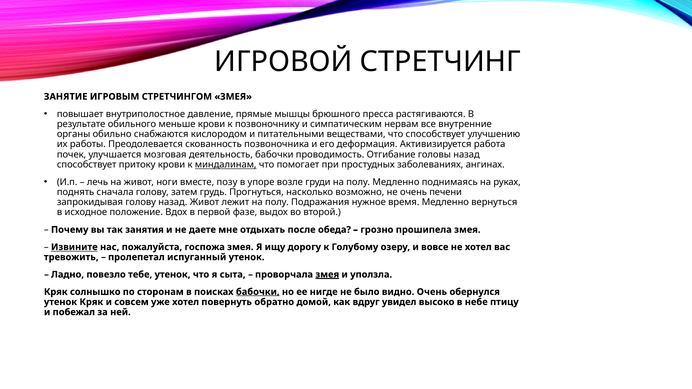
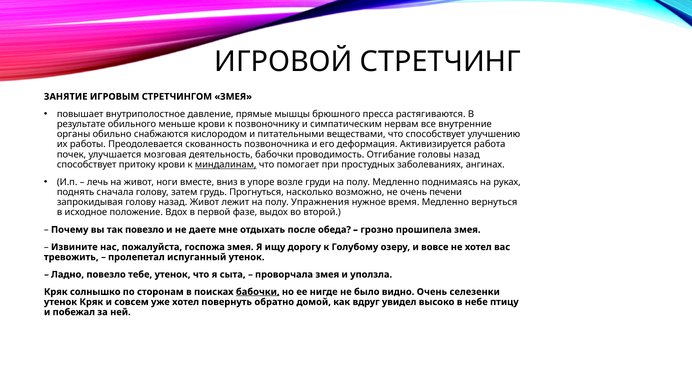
позу: позу -> вниз
Подражания: Подражания -> Упражнения
так занятия: занятия -> повезло
Извините underline: present -> none
змея at (327, 275) underline: present -> none
обернулся: обернулся -> селезенки
